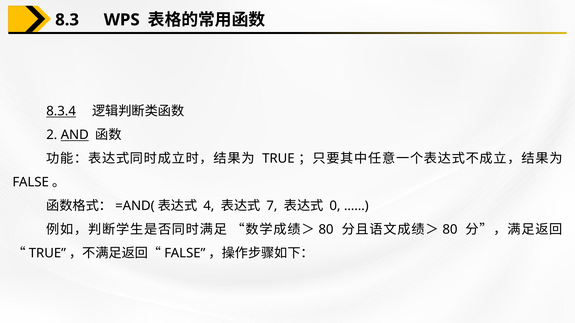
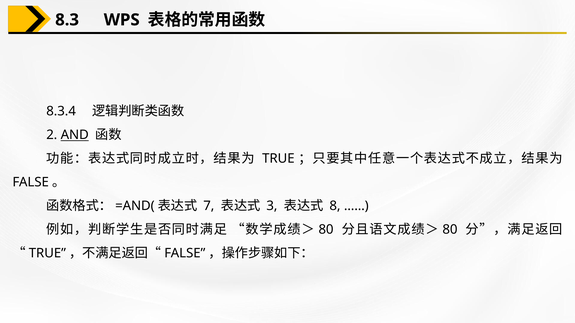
8.3.4 underline: present -> none
4: 4 -> 7
7: 7 -> 3
0: 0 -> 8
